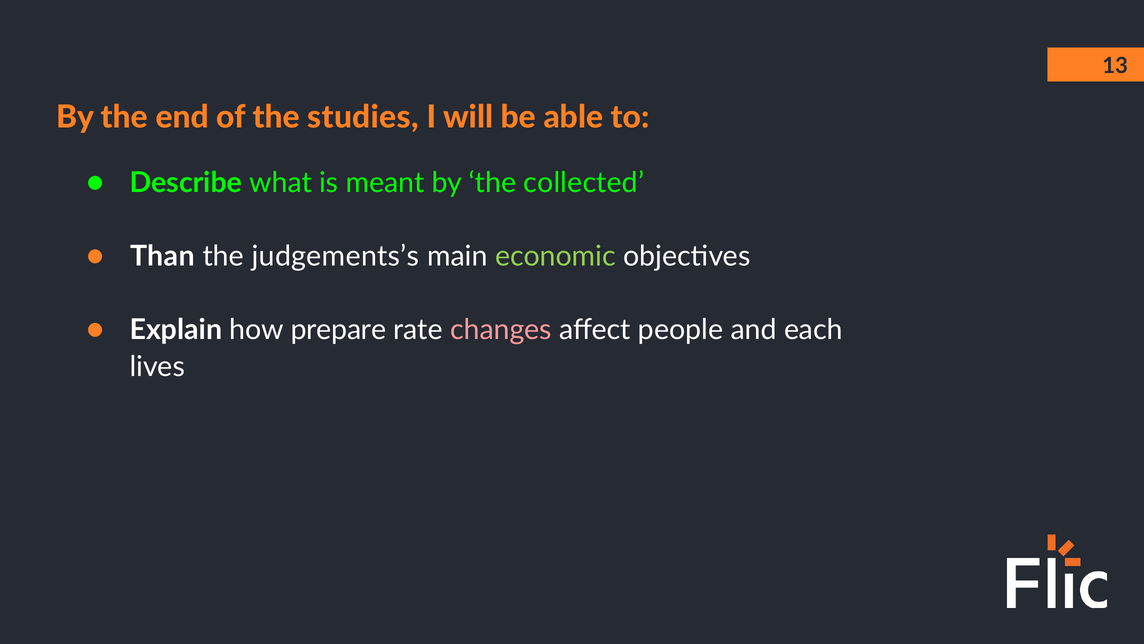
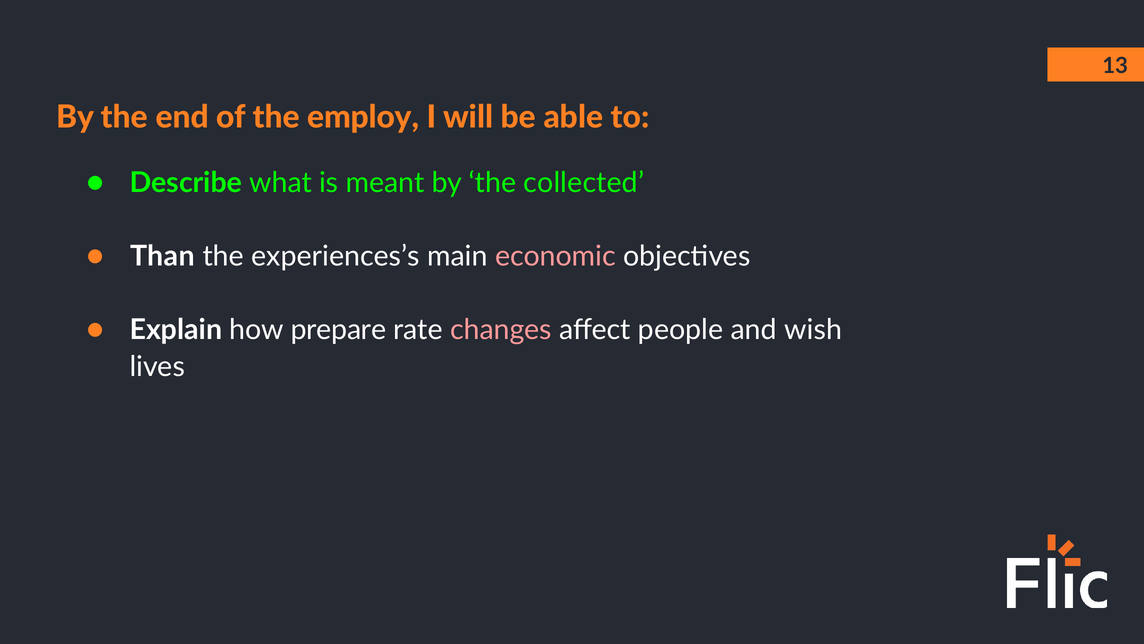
studies: studies -> employ
judgements’s: judgements’s -> experiences’s
economic colour: light green -> pink
each: each -> wish
